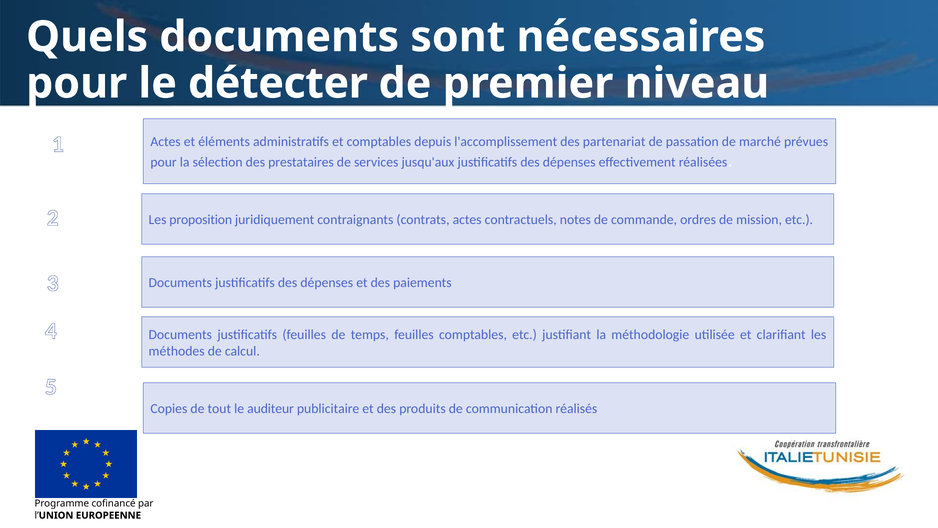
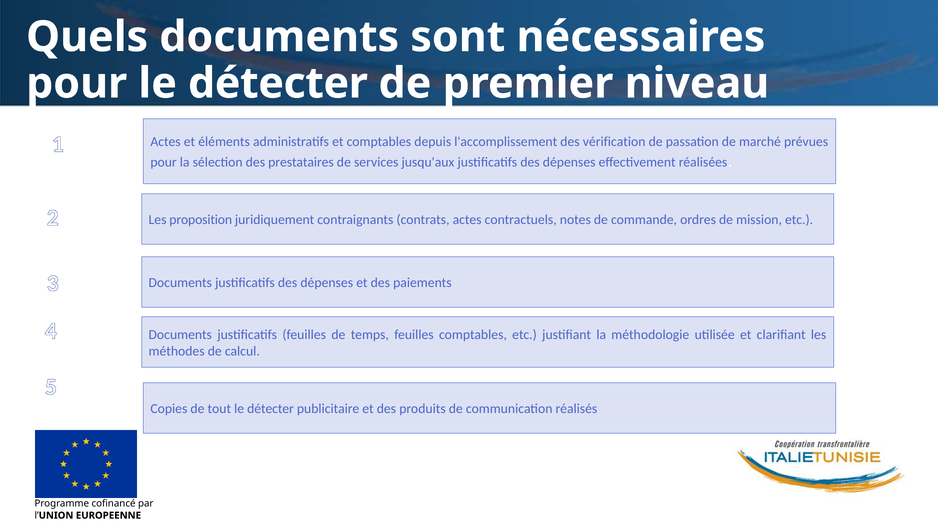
partenariat: partenariat -> vérification
tout le auditeur: auditeur -> détecter
